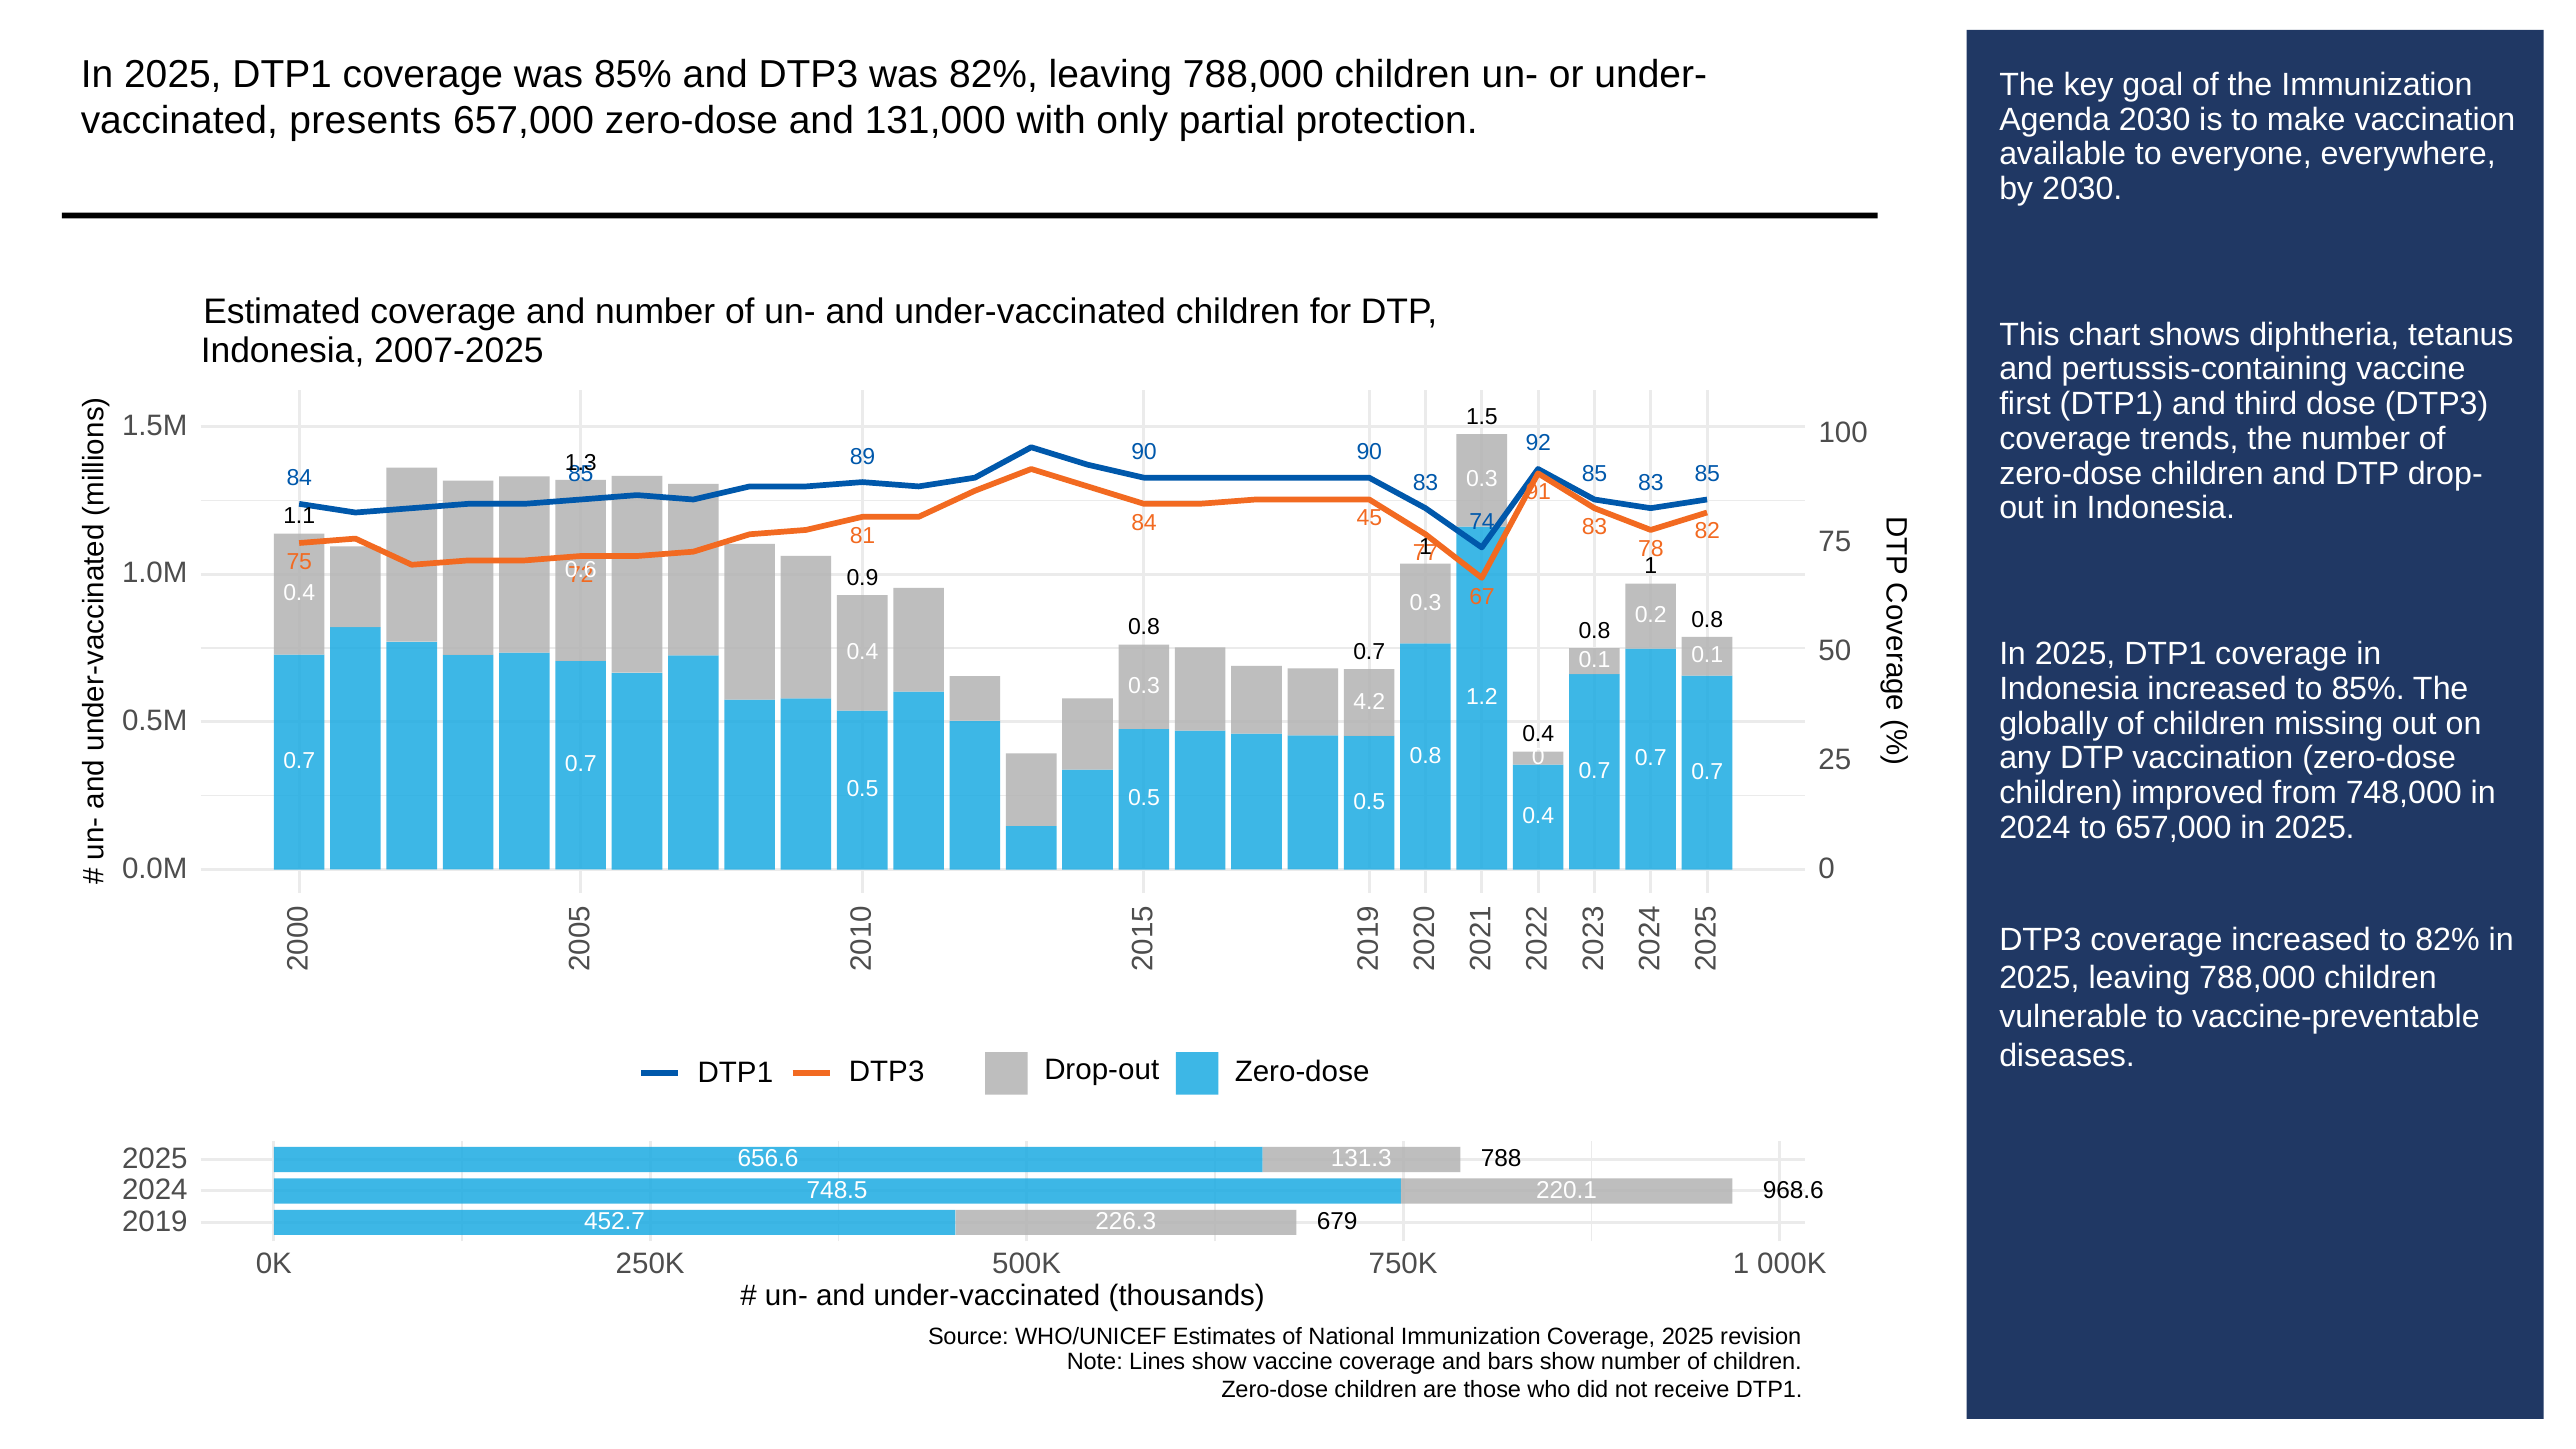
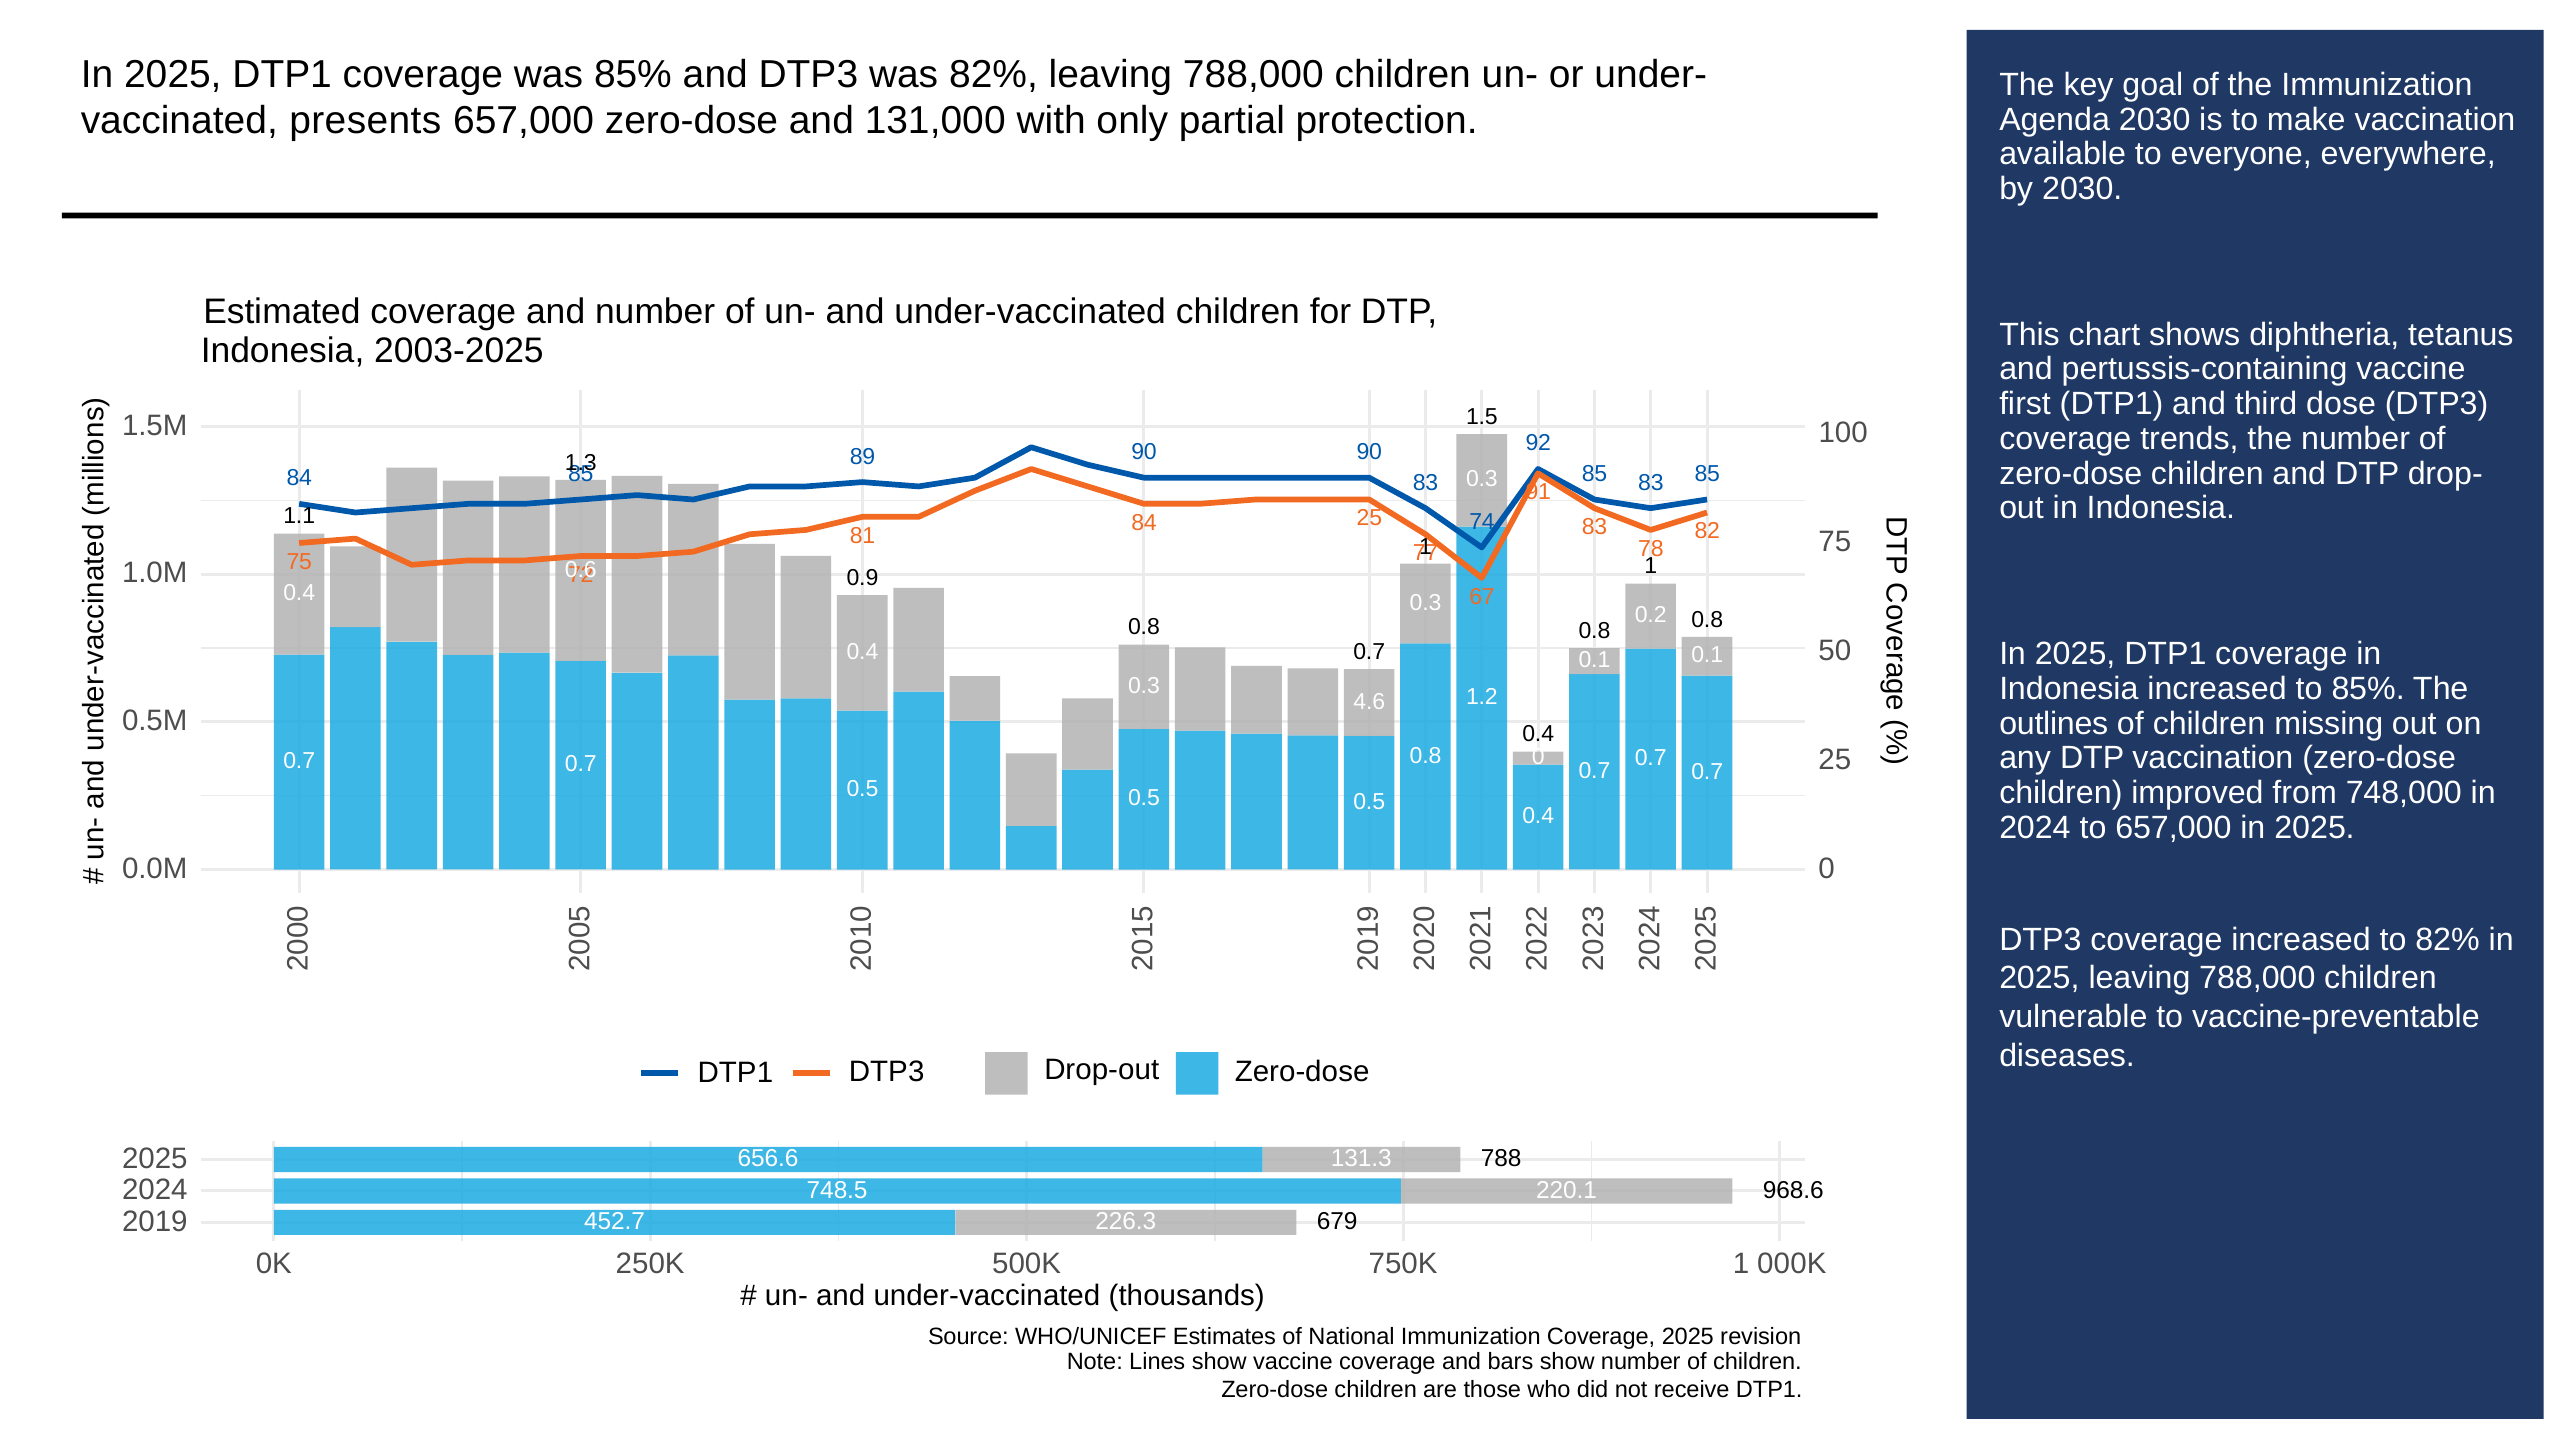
2007-2025: 2007-2025 -> 2003-2025
84 45: 45 -> 25
4.2: 4.2 -> 4.6
globally: globally -> outlines
